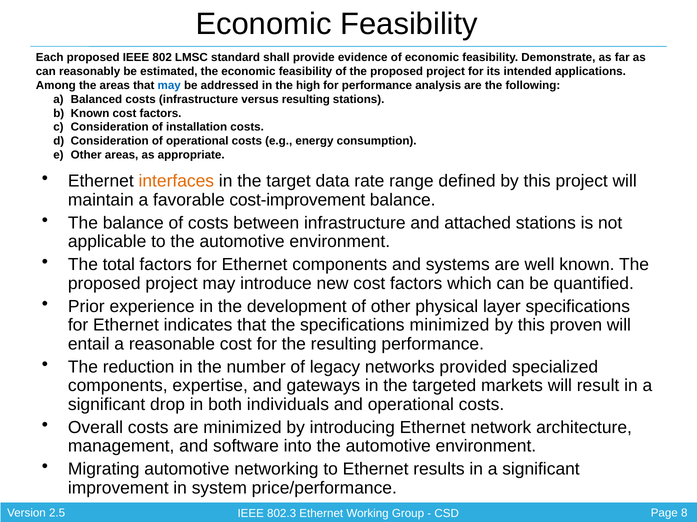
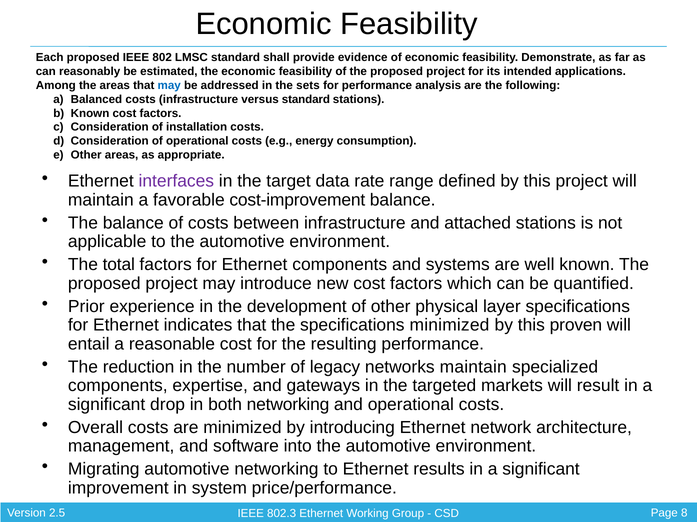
high: high -> sets
resulting at (306, 99): resulting -> standard
interfaces colour: orange -> purple
networks provided: provided -> maintain
both individuals: individuals -> networking
